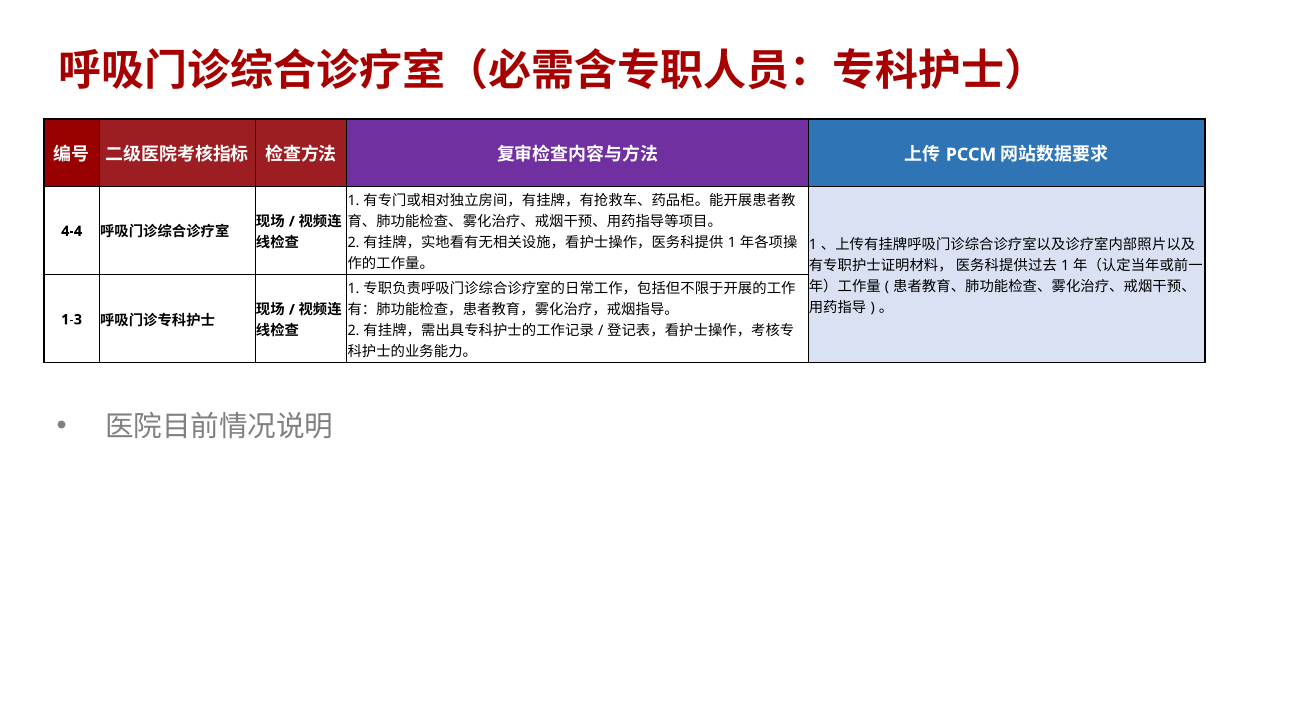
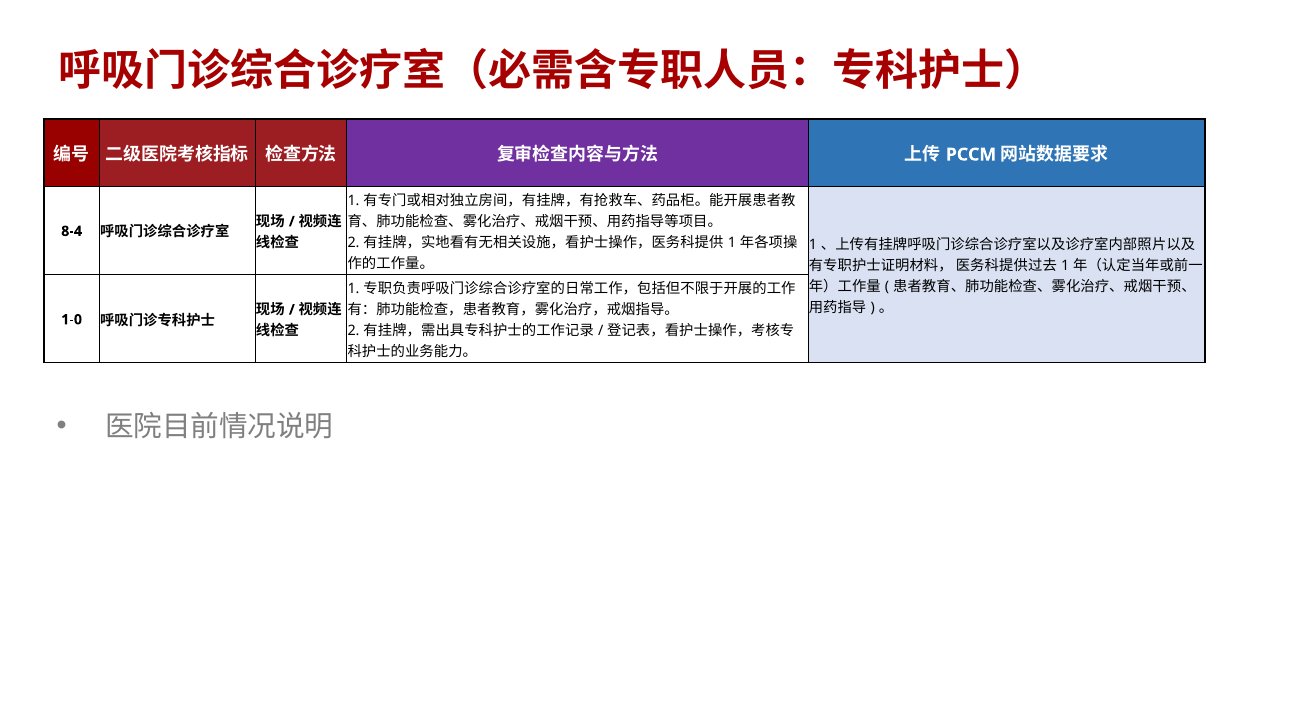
4-4: 4-4 -> 8-4
1-3: 1-3 -> 1-0
